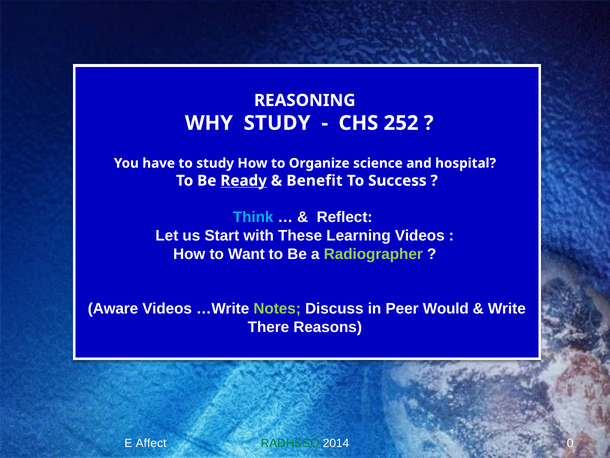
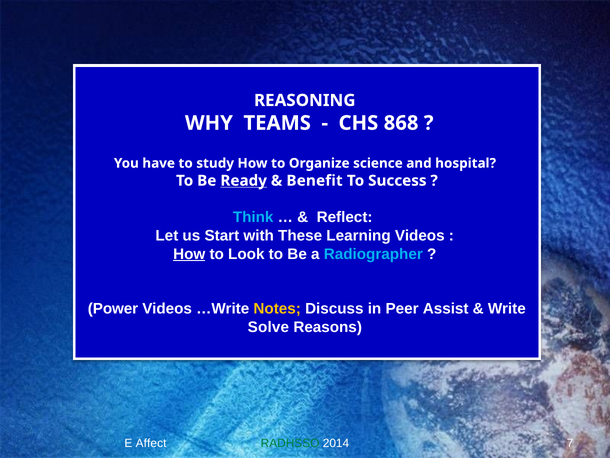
WHY STUDY: STUDY -> TEAMS
252: 252 -> 868
How at (189, 254) underline: none -> present
Want: Want -> Look
Radiographer colour: light green -> light blue
Aware: Aware -> Power
Notes colour: light green -> yellow
Would: Would -> Assist
There: There -> Solve
0: 0 -> 7
